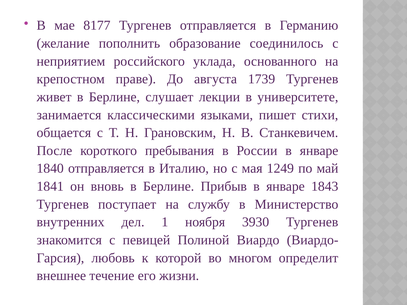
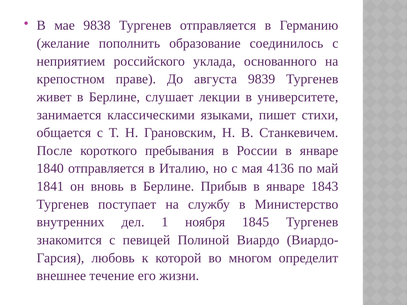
8177: 8177 -> 9838
1739: 1739 -> 9839
1249: 1249 -> 4136
3930: 3930 -> 1845
